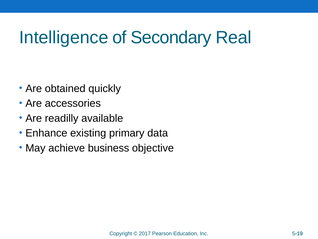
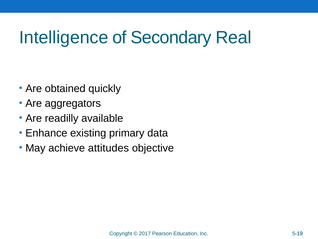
accessories: accessories -> aggregators
business: business -> attitudes
